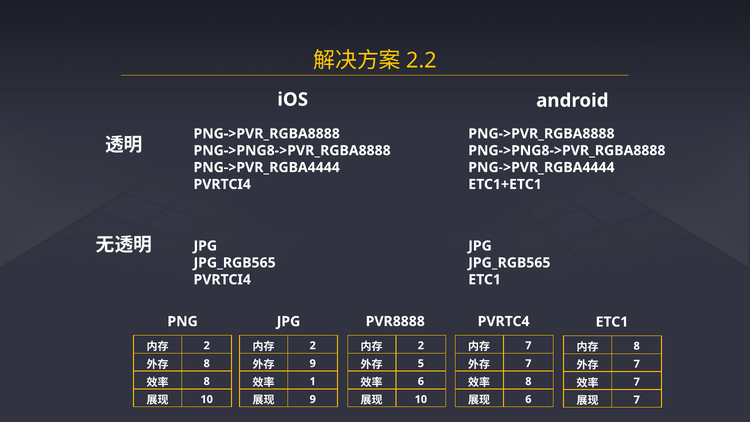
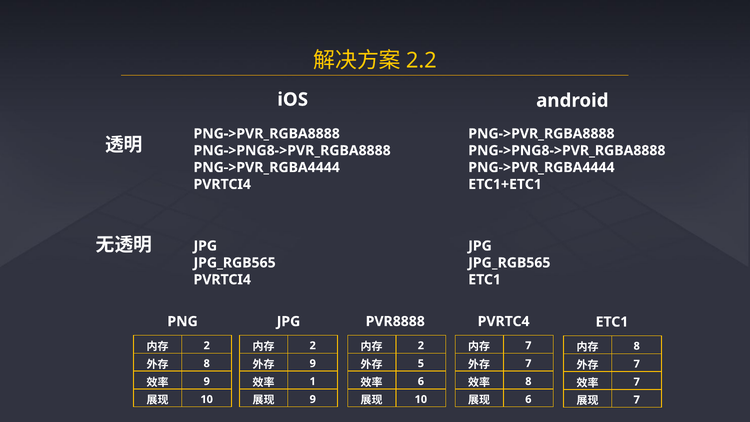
8 at (207, 381): 8 -> 9
